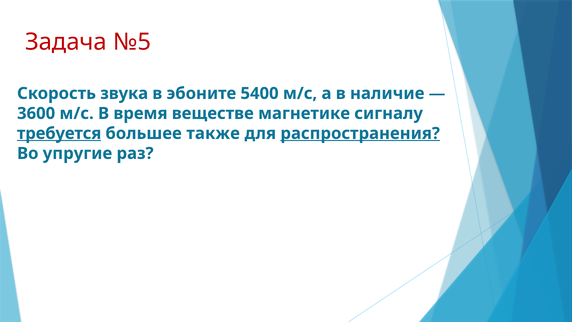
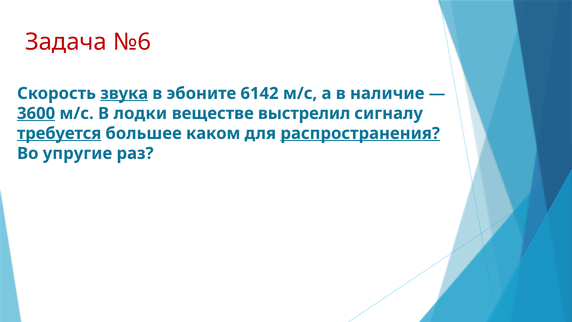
№5: №5 -> №6
звука underline: none -> present
5400: 5400 -> 6142
3600 underline: none -> present
время: время -> лодки
магнетике: магнетике -> выстрелил
также: также -> каком
